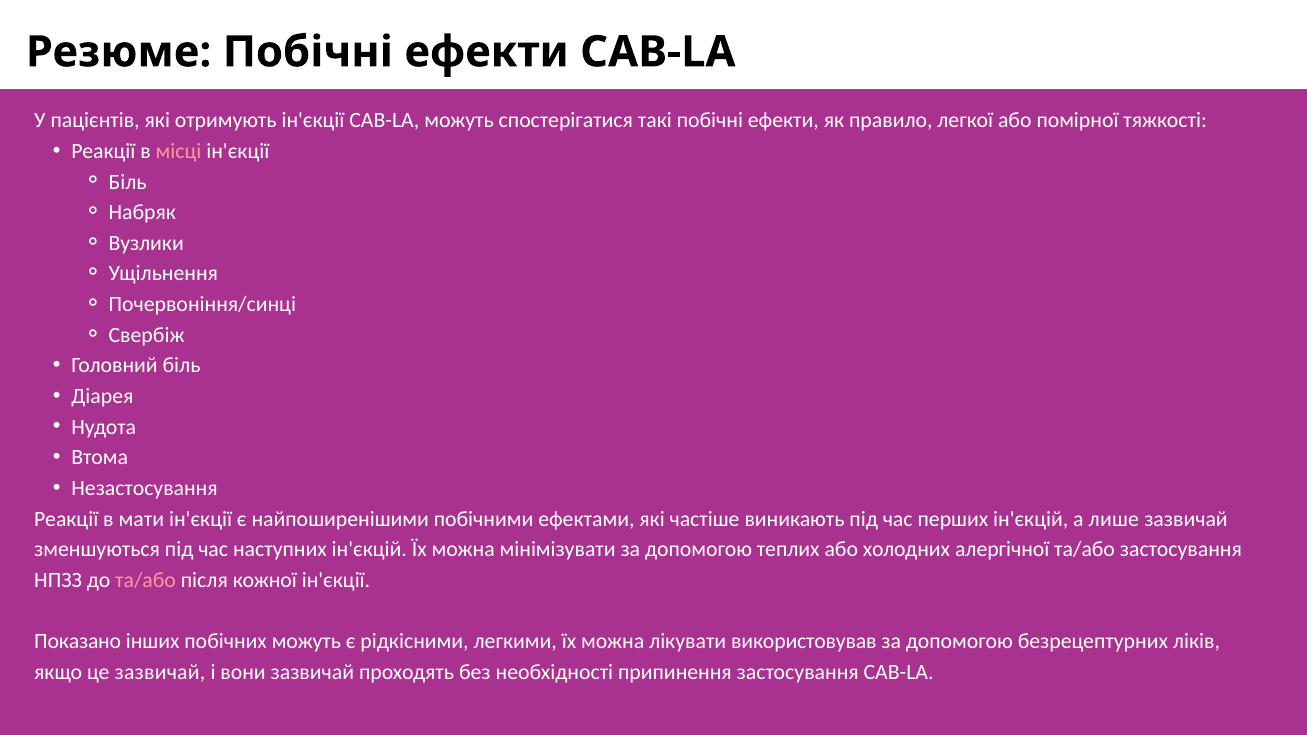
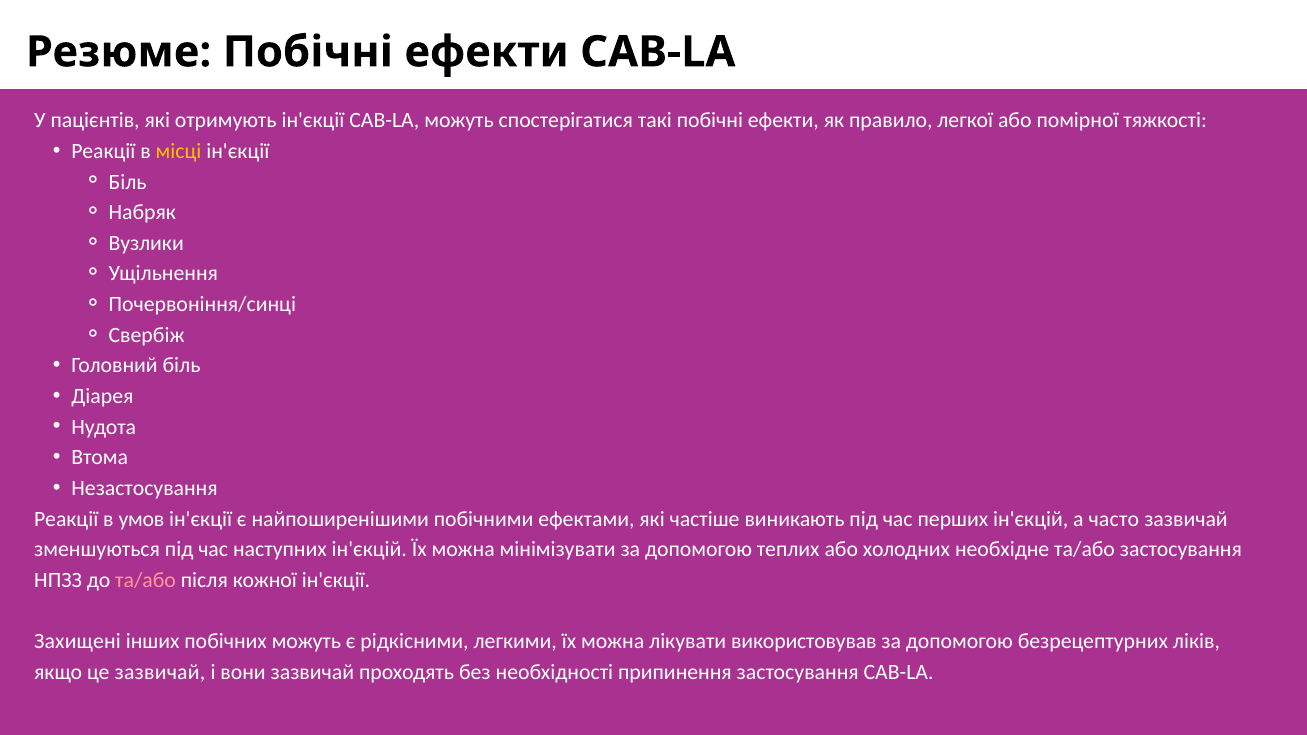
місці colour: pink -> yellow
мати: мати -> умов
лише: лише -> часто
алергічної: алергічної -> необхідне
Показано: Показано -> Захищені
